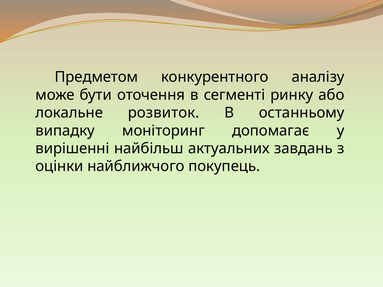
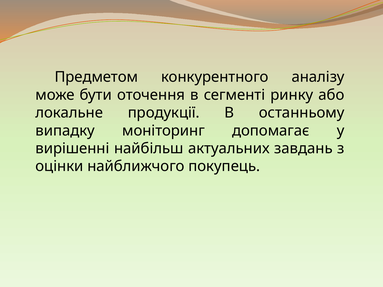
розвиток: розвиток -> продукції
